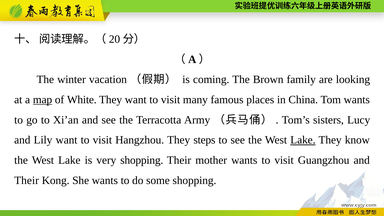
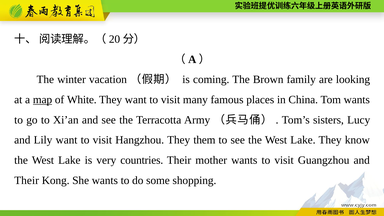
steps: steps -> them
Lake at (303, 140) underline: present -> none
very shopping: shopping -> countries
